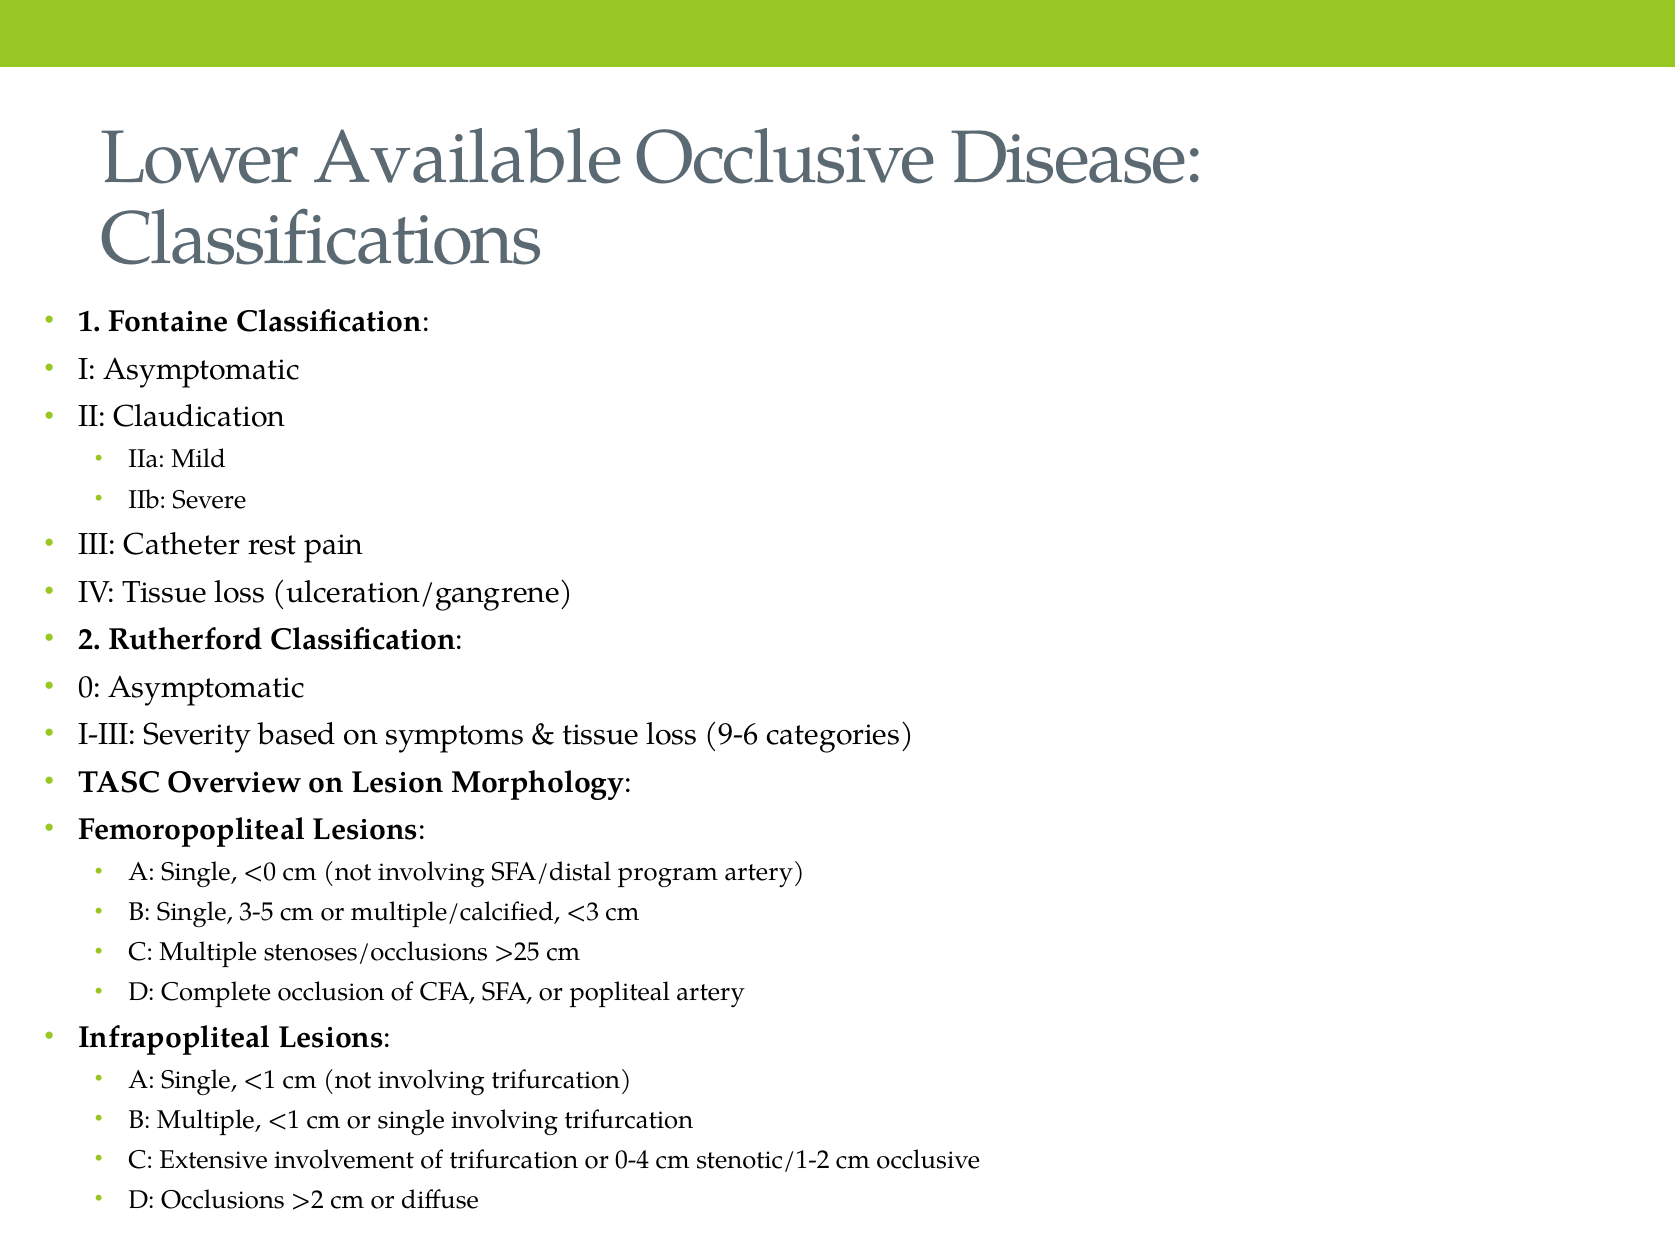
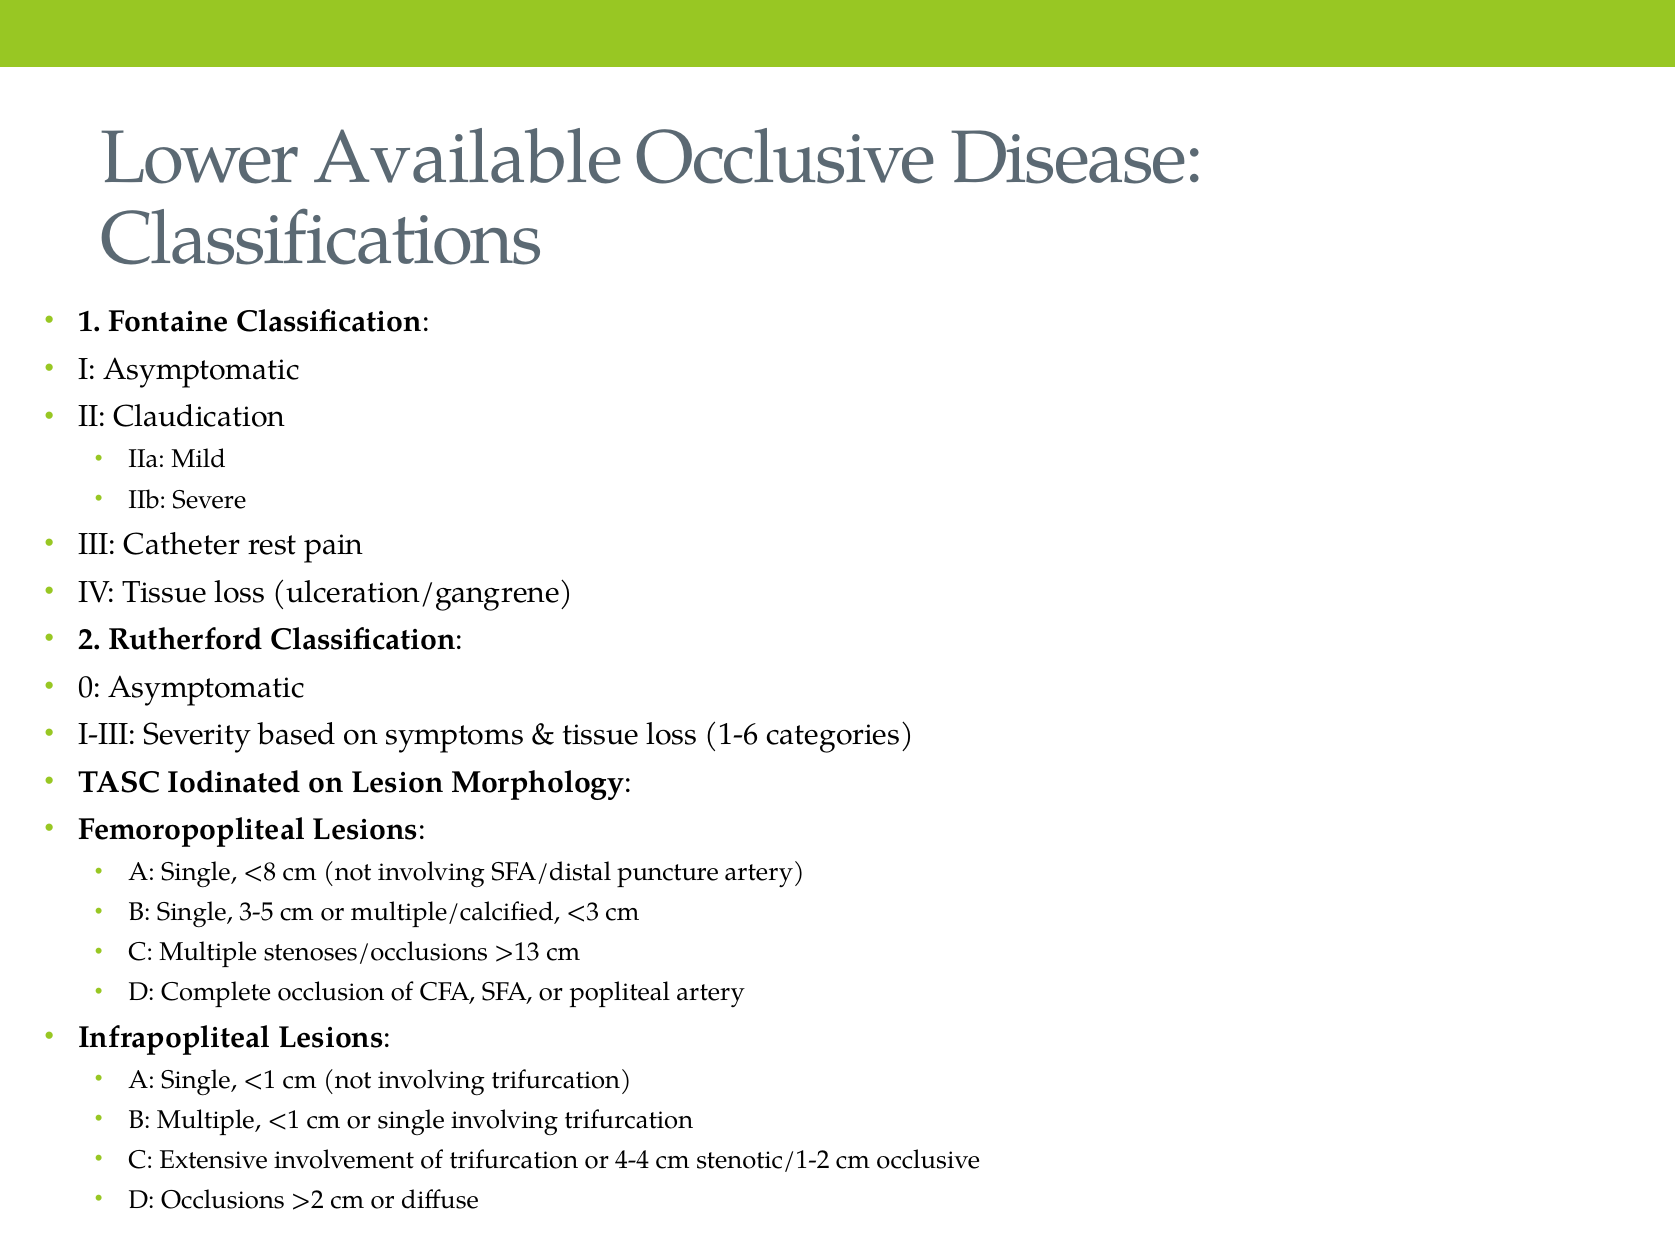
9-6: 9-6 -> 1-6
Overview: Overview -> Iodinated
<0: <0 -> <8
program: program -> puncture
>25: >25 -> >13
0-4: 0-4 -> 4-4
